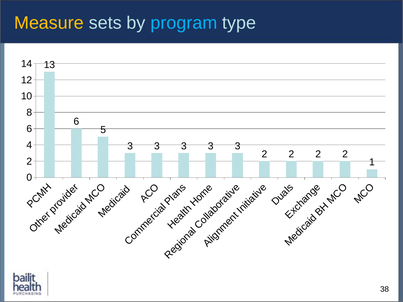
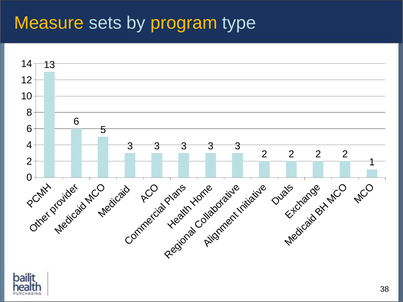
program colour: light blue -> yellow
